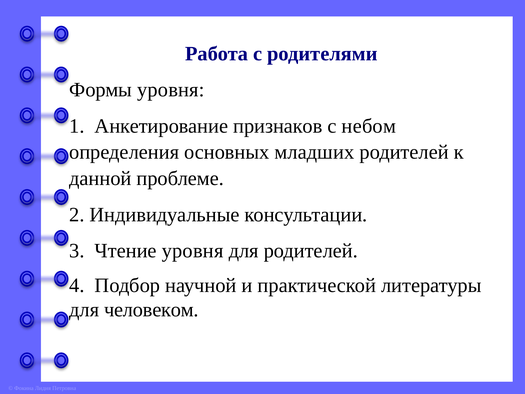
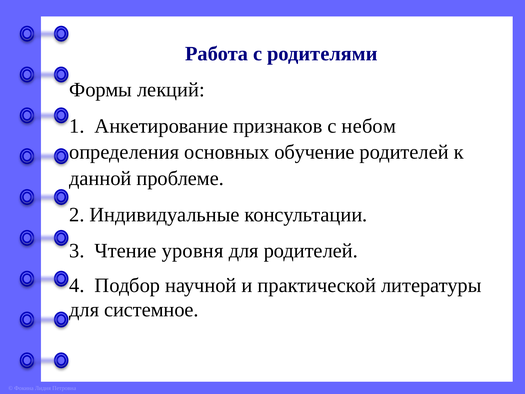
Формы уровня: уровня -> лекций
младших: младших -> обучение
человеком: человеком -> системное
